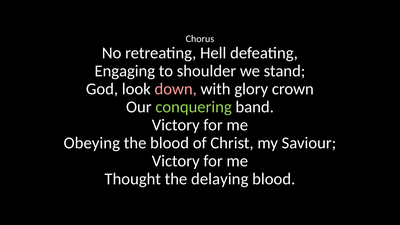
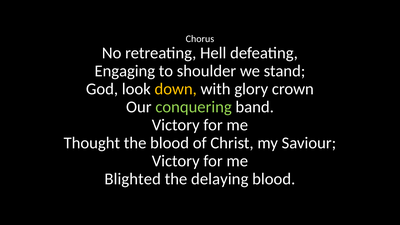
down colour: pink -> yellow
Obeying: Obeying -> Thought
Thought: Thought -> Blighted
